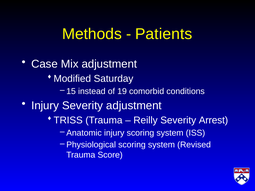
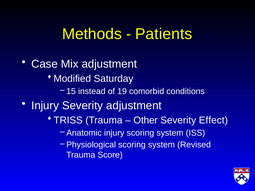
Reilly: Reilly -> Other
Arrest: Arrest -> Effect
